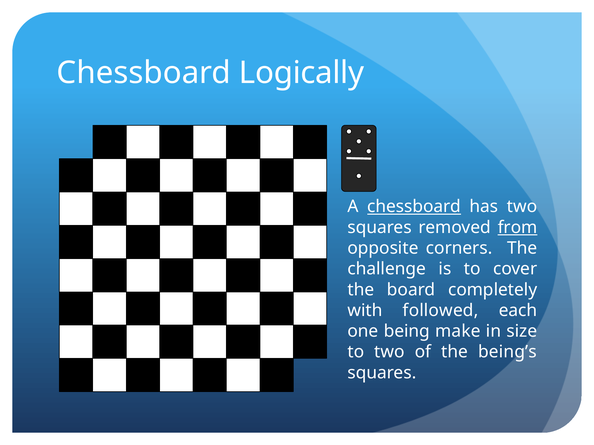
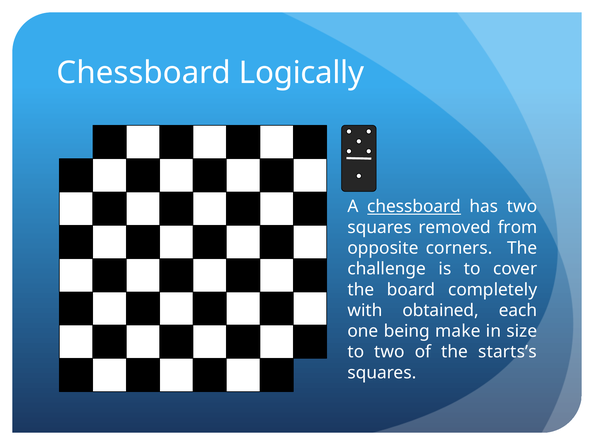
from underline: present -> none
followed: followed -> obtained
being’s: being’s -> starts’s
